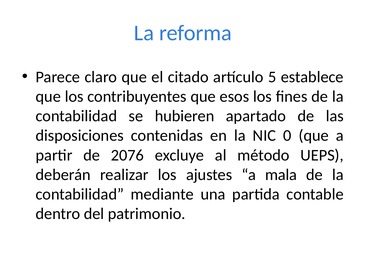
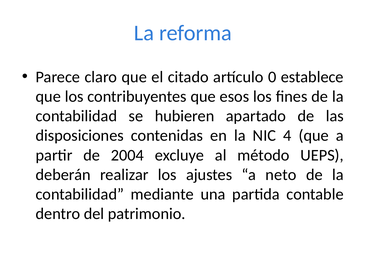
5: 5 -> 0
0: 0 -> 4
2076: 2076 -> 2004
mala: mala -> neto
